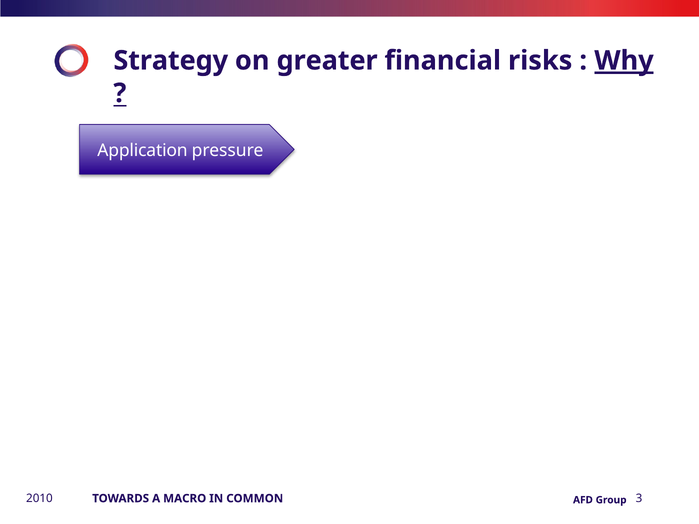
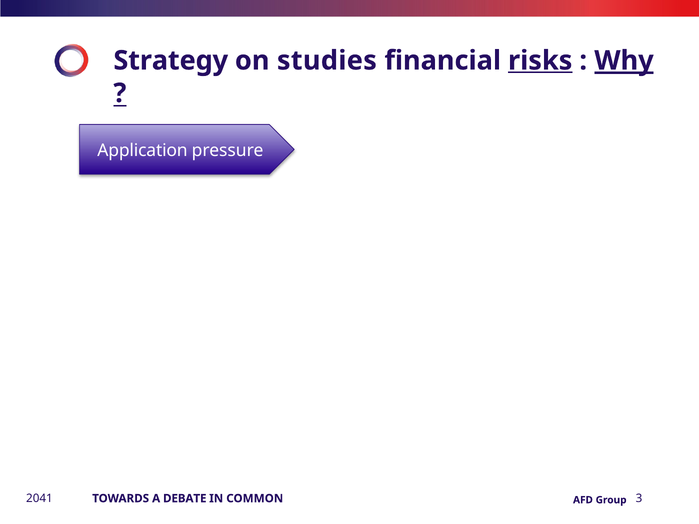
greater: greater -> studies
risks underline: none -> present
2010: 2010 -> 2041
MACRO: MACRO -> DEBATE
